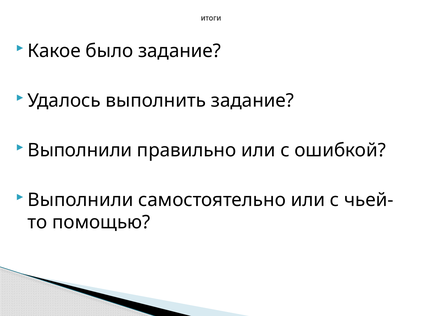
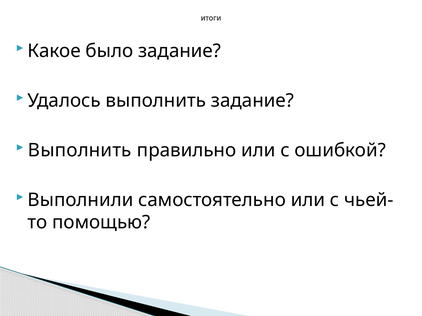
Выполнили at (80, 150): Выполнили -> Выполнить
